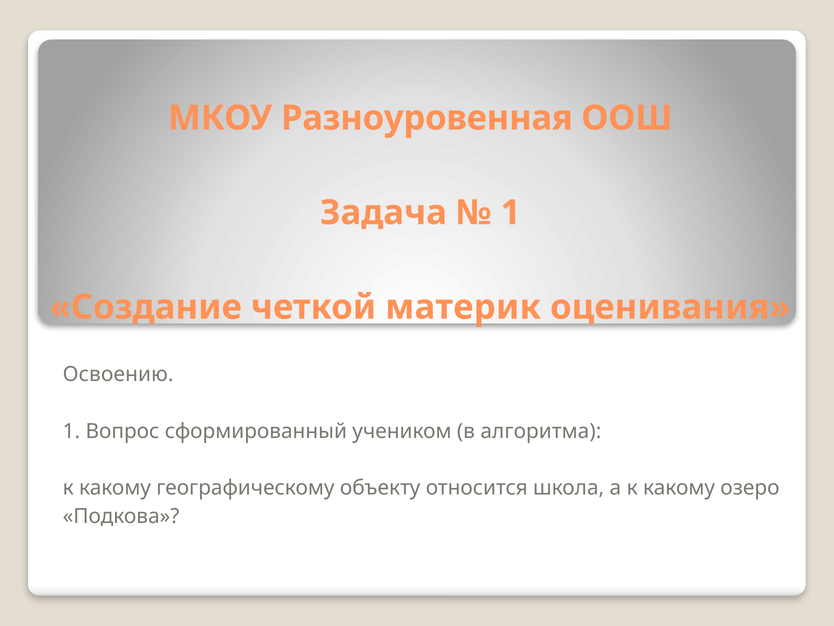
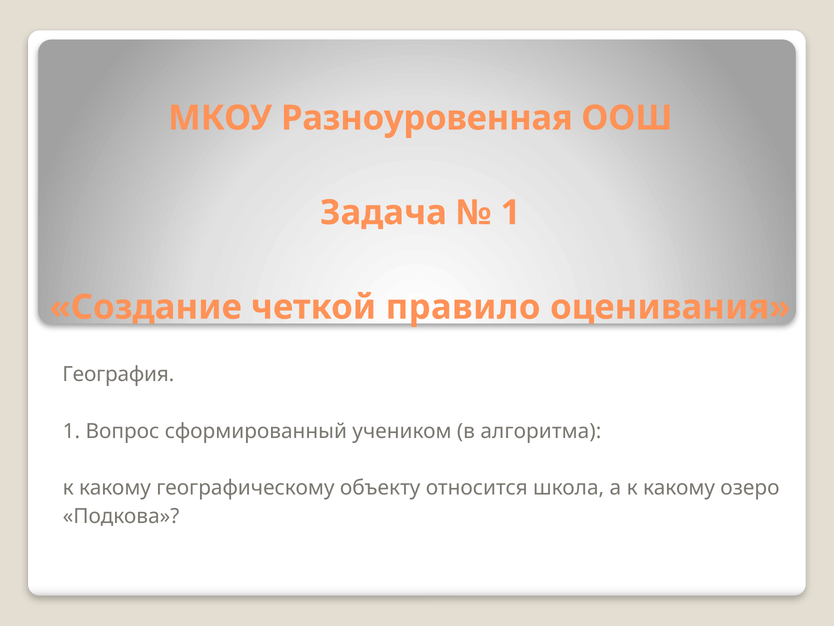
материк: материк -> правило
Освоению: Освоению -> География
